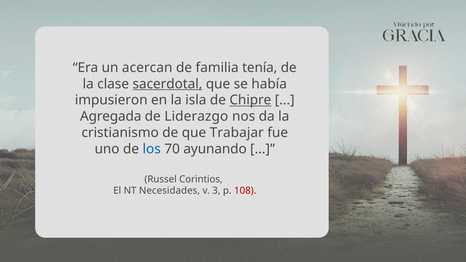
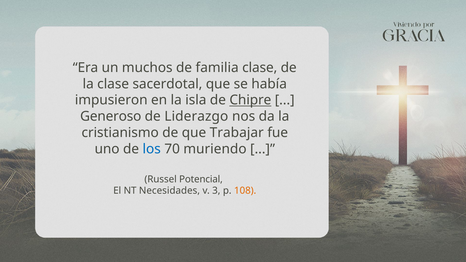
acercan: acercan -> muchos
familia tenía: tenía -> clase
sacerdotal underline: present -> none
Agregada: Agregada -> Generoso
ayunando: ayunando -> muriendo
Corintios: Corintios -> Potencial
108 colour: red -> orange
